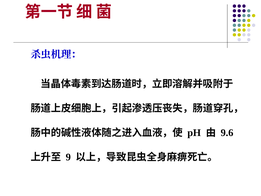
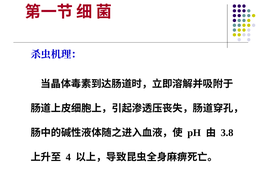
9.6: 9.6 -> 3.8
9: 9 -> 4
